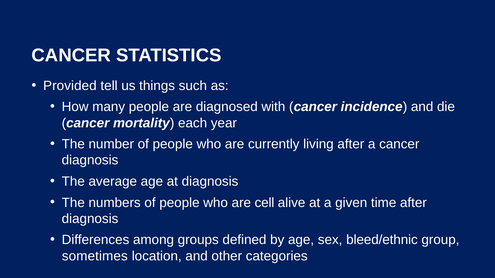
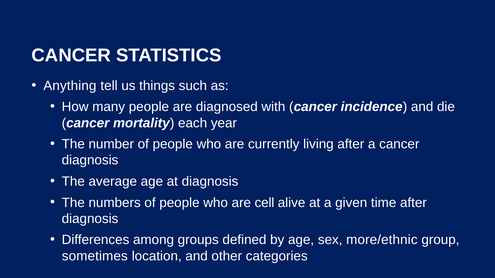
Provided: Provided -> Anything
bleed/ethnic: bleed/ethnic -> more/ethnic
